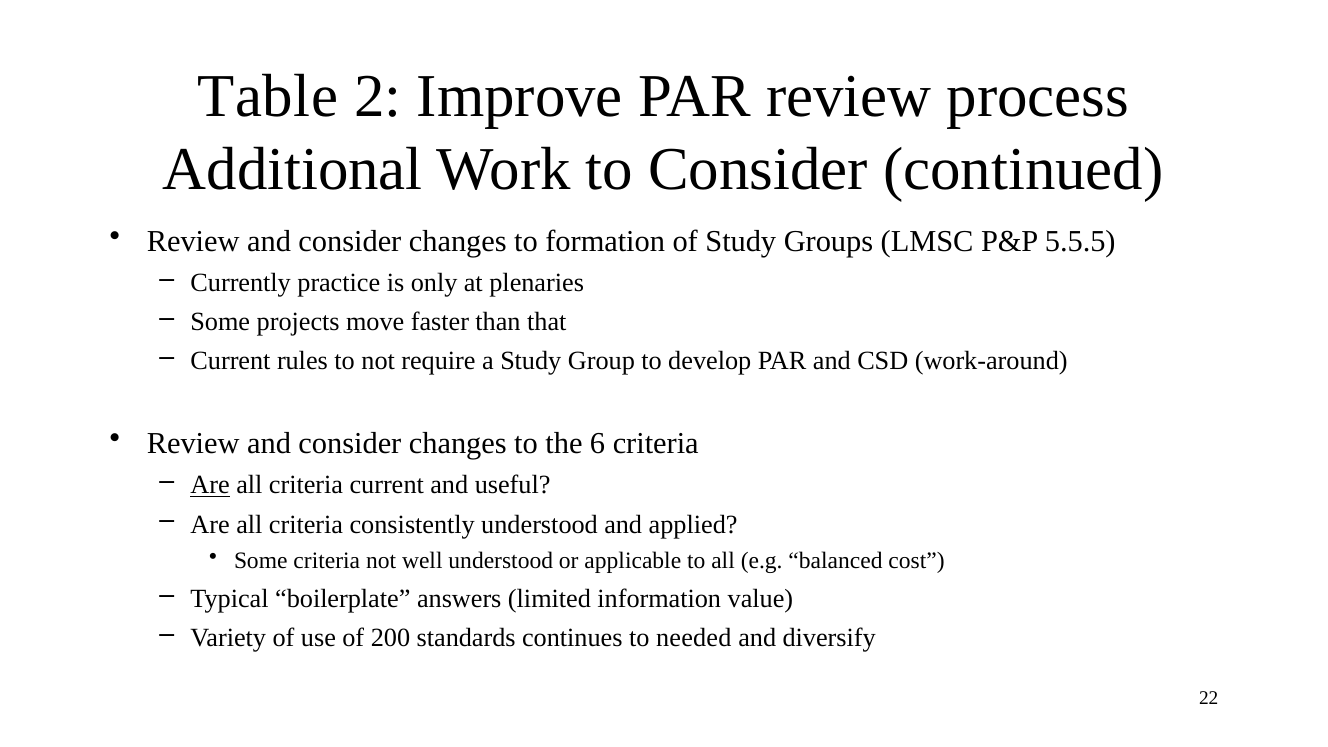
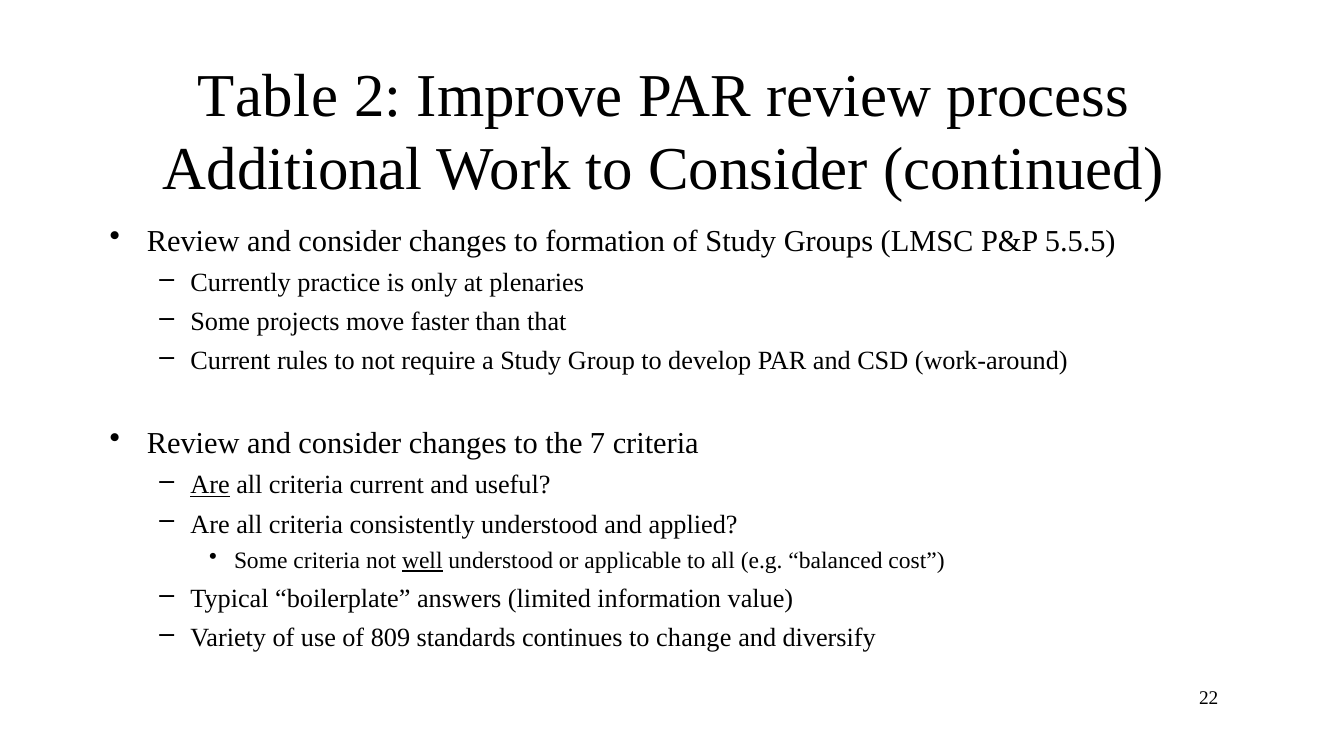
6: 6 -> 7
well underline: none -> present
200: 200 -> 809
needed: needed -> change
